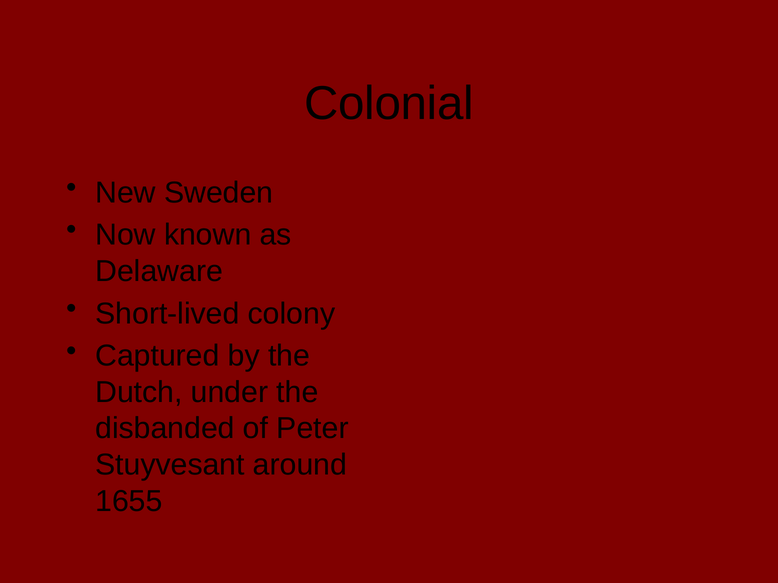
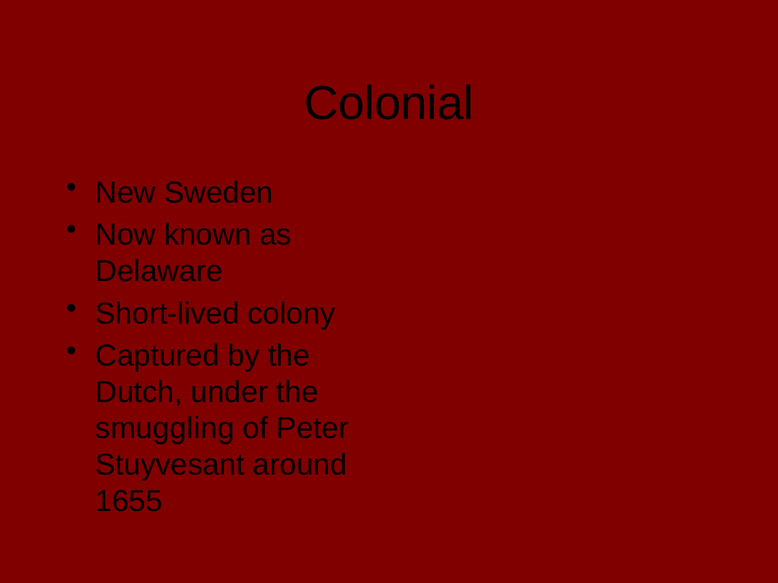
disbanded: disbanded -> smuggling
